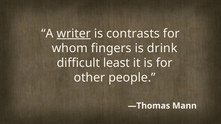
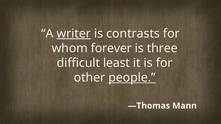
fingers: fingers -> forever
drink: drink -> three
people underline: none -> present
